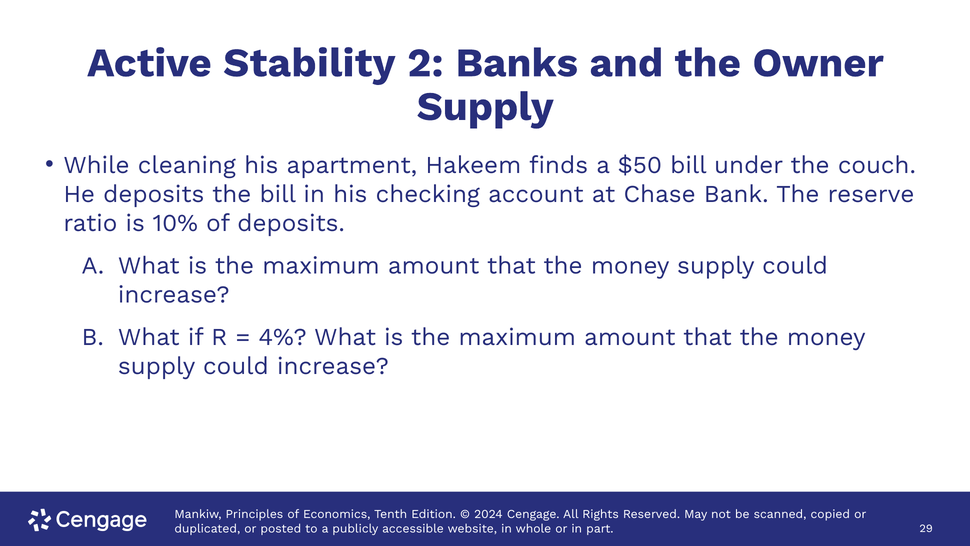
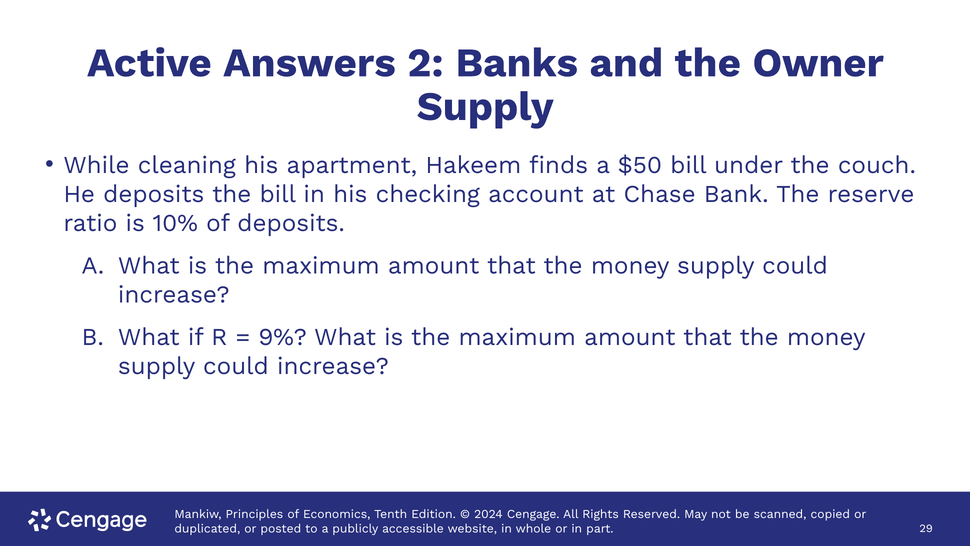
Stability: Stability -> Answers
4%: 4% -> 9%
